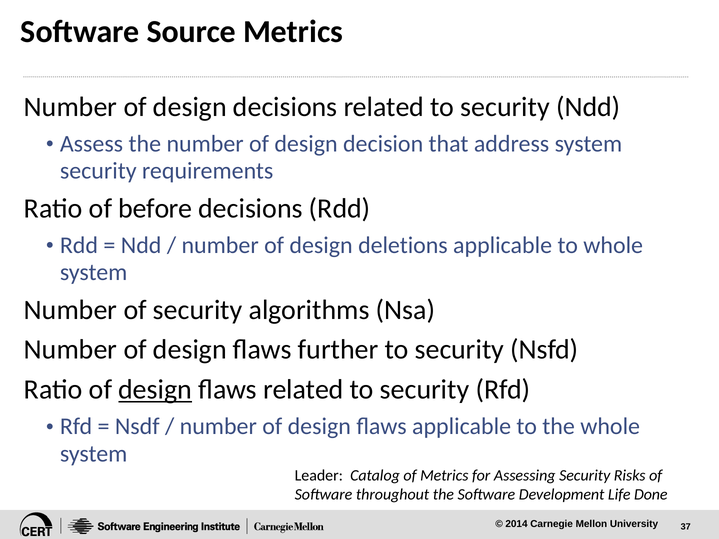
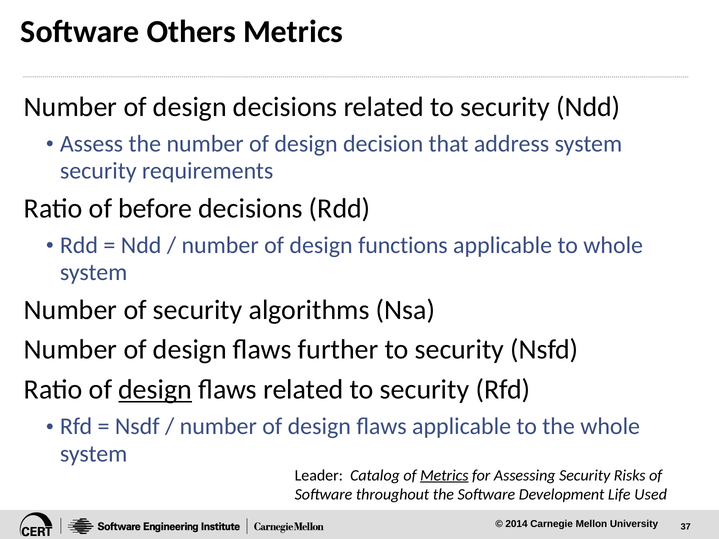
Source: Source -> Others
deletions: deletions -> functions
Metrics at (444, 476) underline: none -> present
Done: Done -> Used
